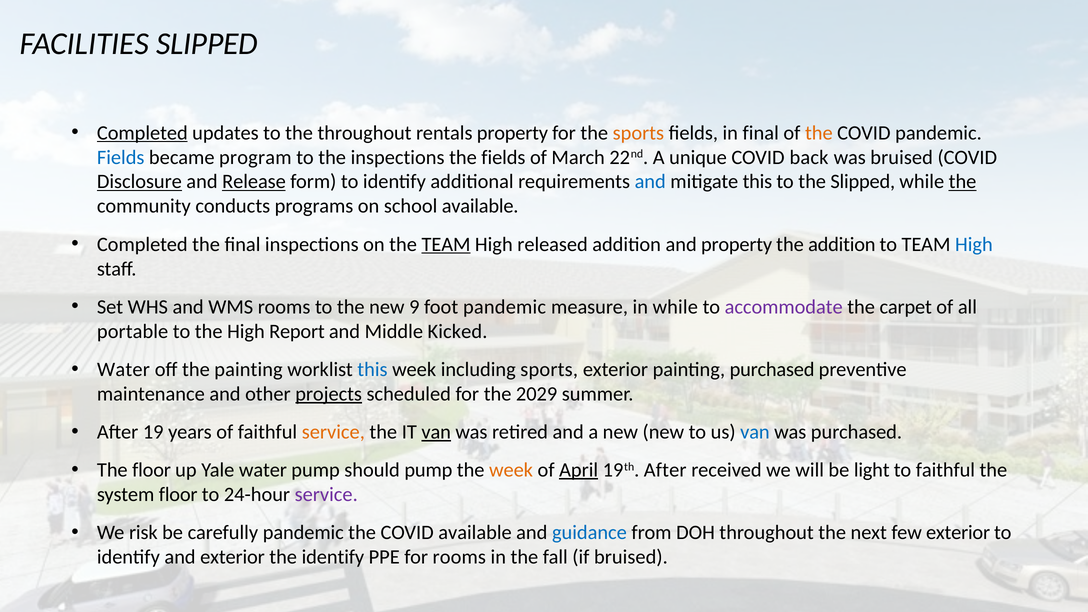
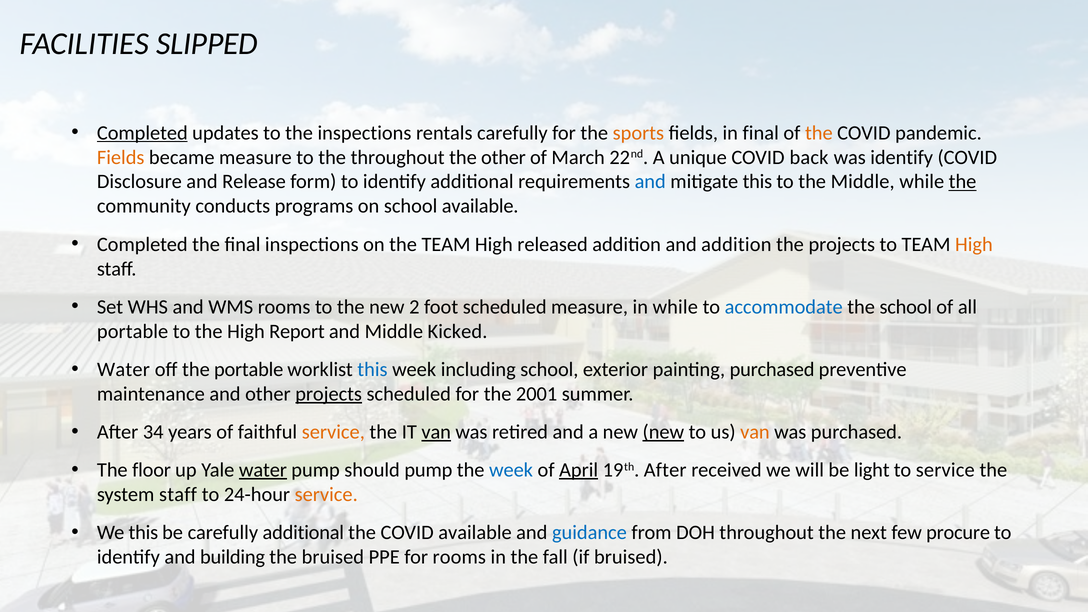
the throughout: throughout -> inspections
rentals property: property -> carefully
Fields at (121, 157) colour: blue -> orange
became program: program -> measure
the inspections: inspections -> throughout
the fields: fields -> other
was bruised: bruised -> identify
Disclosure underline: present -> none
Release underline: present -> none
the Slipped: Slipped -> Middle
TEAM at (446, 244) underline: present -> none
and property: property -> addition
the addition: addition -> projects
High at (974, 244) colour: blue -> orange
9: 9 -> 2
foot pandemic: pandemic -> scheduled
accommodate colour: purple -> blue
the carpet: carpet -> school
the painting: painting -> portable
including sports: sports -> school
2029: 2029 -> 2001
19: 19 -> 34
new at (663, 432) underline: none -> present
van at (755, 432) colour: blue -> orange
water at (263, 470) underline: none -> present
week at (511, 470) colour: orange -> blue
to faithful: faithful -> service
system floor: floor -> staff
service at (326, 494) colour: purple -> orange
We risk: risk -> this
carefully pandemic: pandemic -> additional
few exterior: exterior -> procure
and exterior: exterior -> building
the identify: identify -> bruised
